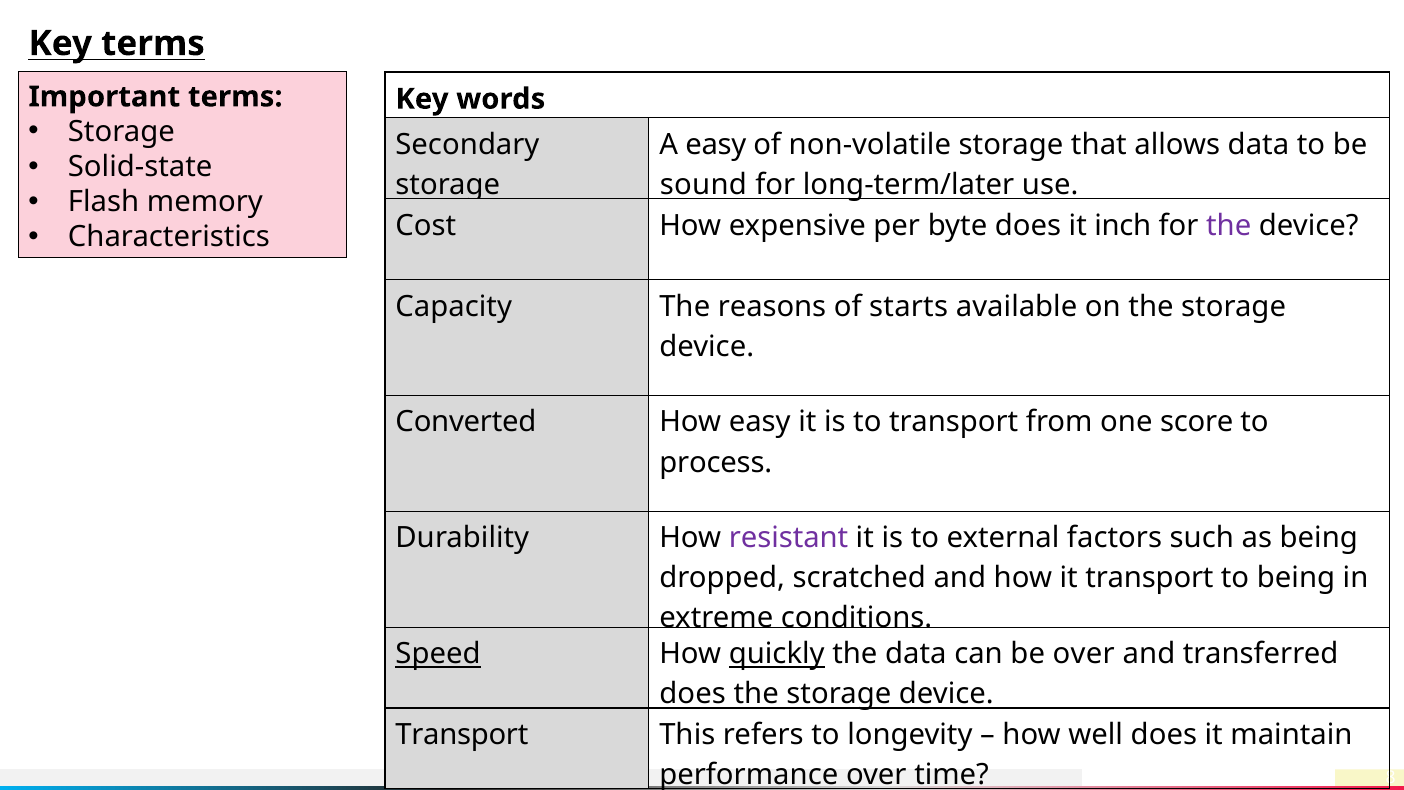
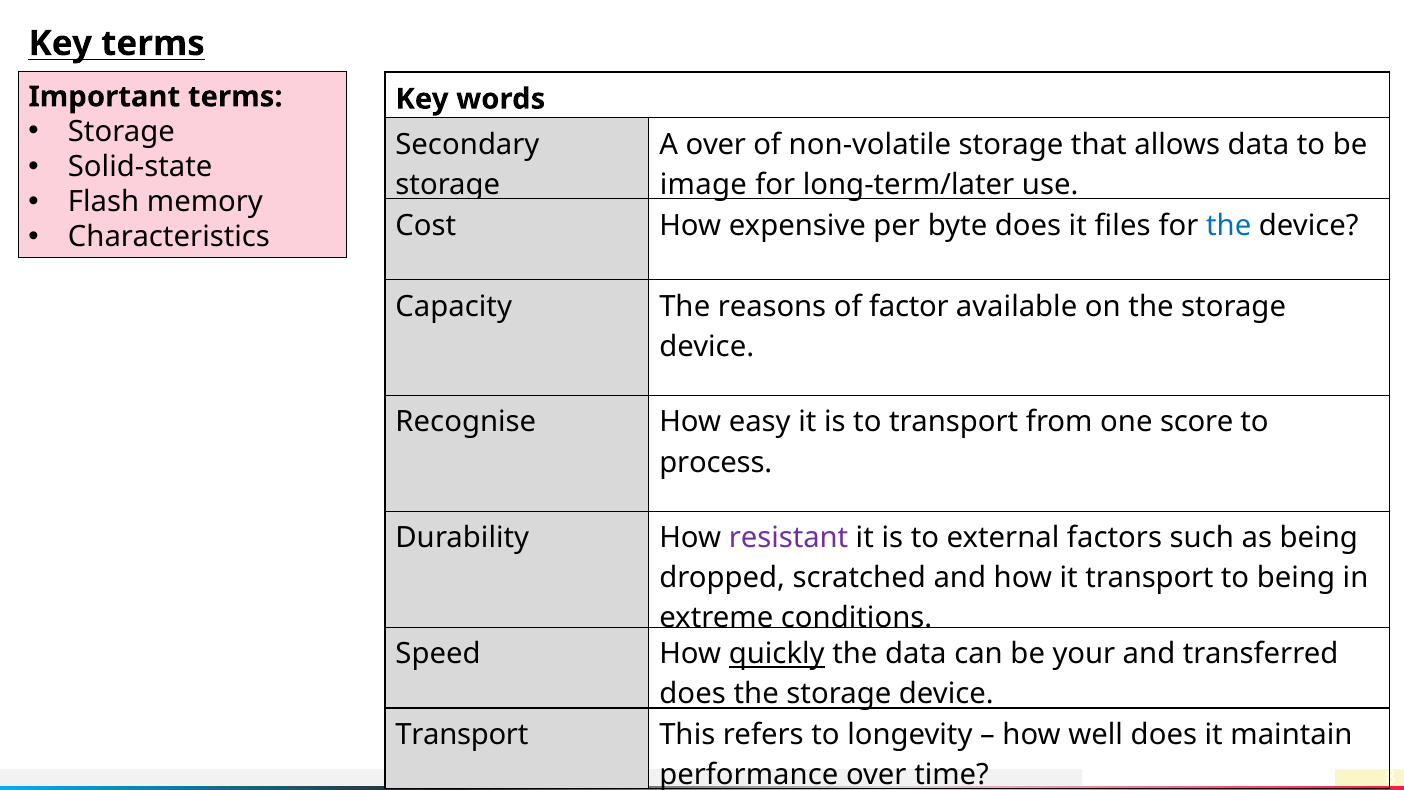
A easy: easy -> over
sound: sound -> image
inch: inch -> files
the at (1229, 225) colour: purple -> blue
starts: starts -> factor
Converted: Converted -> Recognise
Speed underline: present -> none
be over: over -> your
